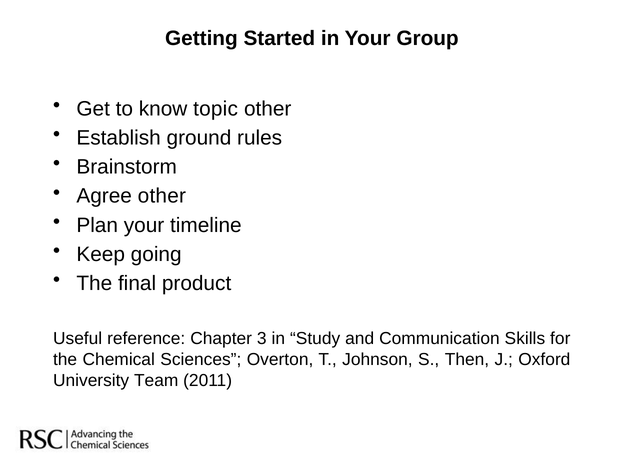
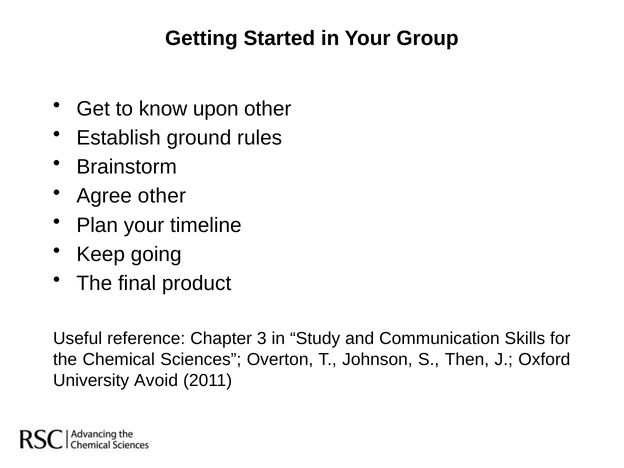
topic: topic -> upon
Team: Team -> Avoid
